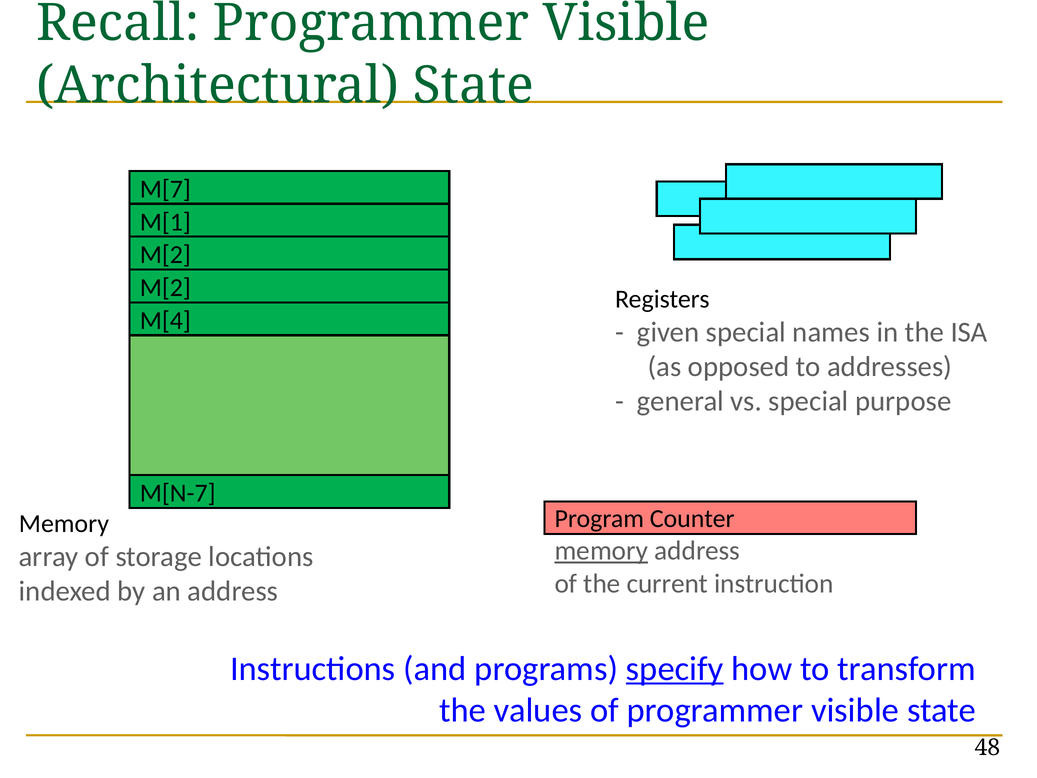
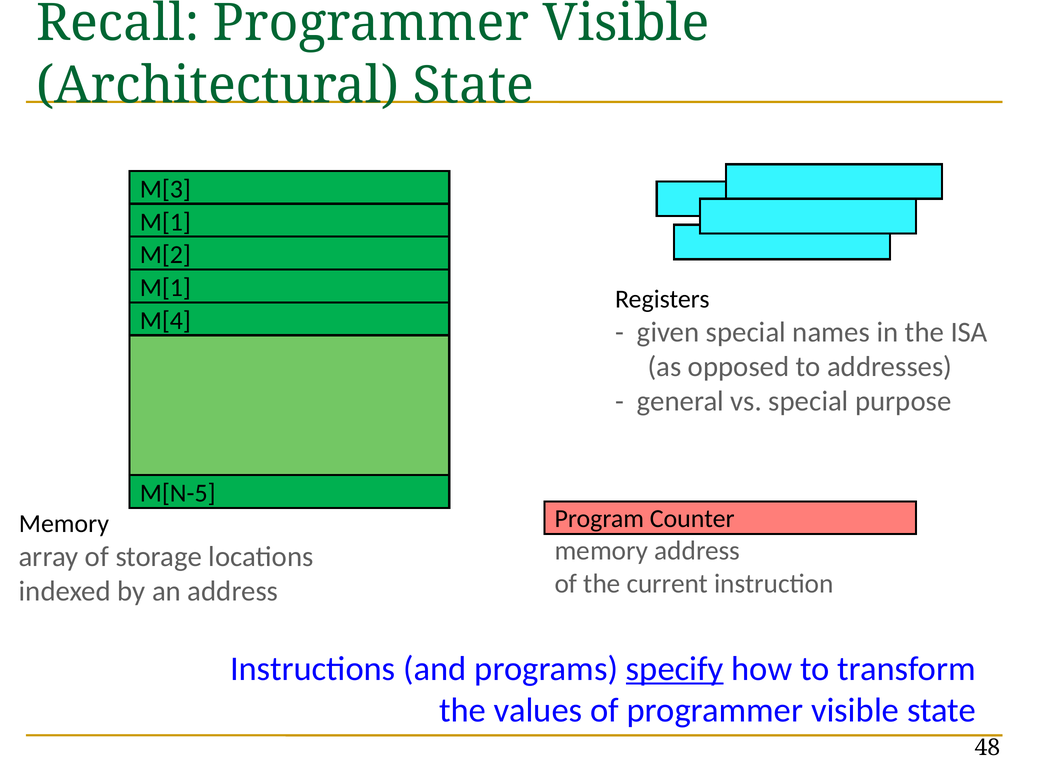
M[7: M[7 -> M[3
M[2 at (165, 288): M[2 -> M[1
M[N-7: M[N-7 -> M[N-5
memory at (601, 551) underline: present -> none
